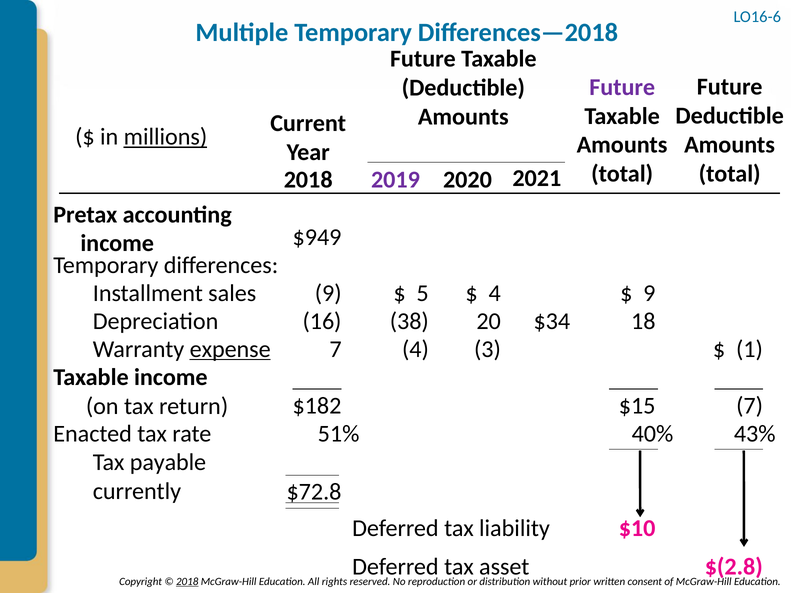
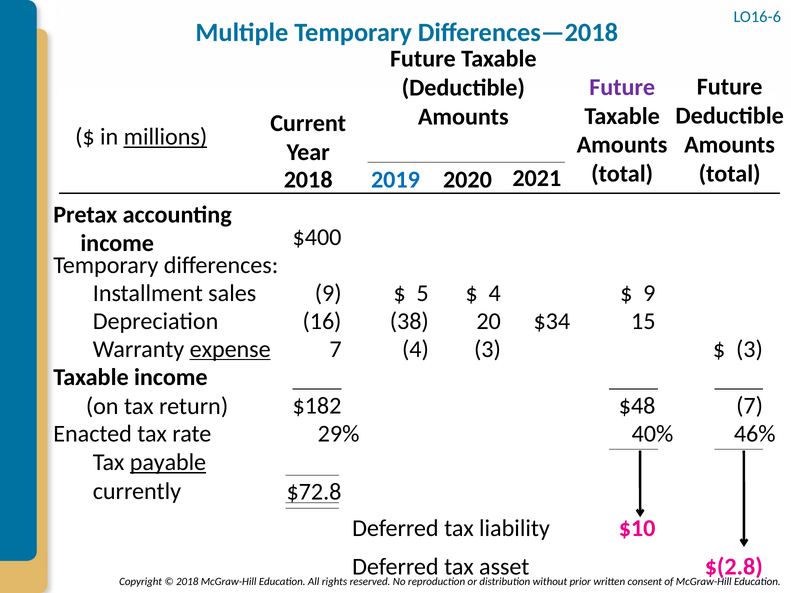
2019 colour: purple -> blue
$949: $949 -> $400
18: 18 -> 15
1 at (749, 349): 1 -> 3
$15: $15 -> $48
51%: 51% -> 29%
43%: 43% -> 46%
payable underline: none -> present
2018 at (187, 582) underline: present -> none
